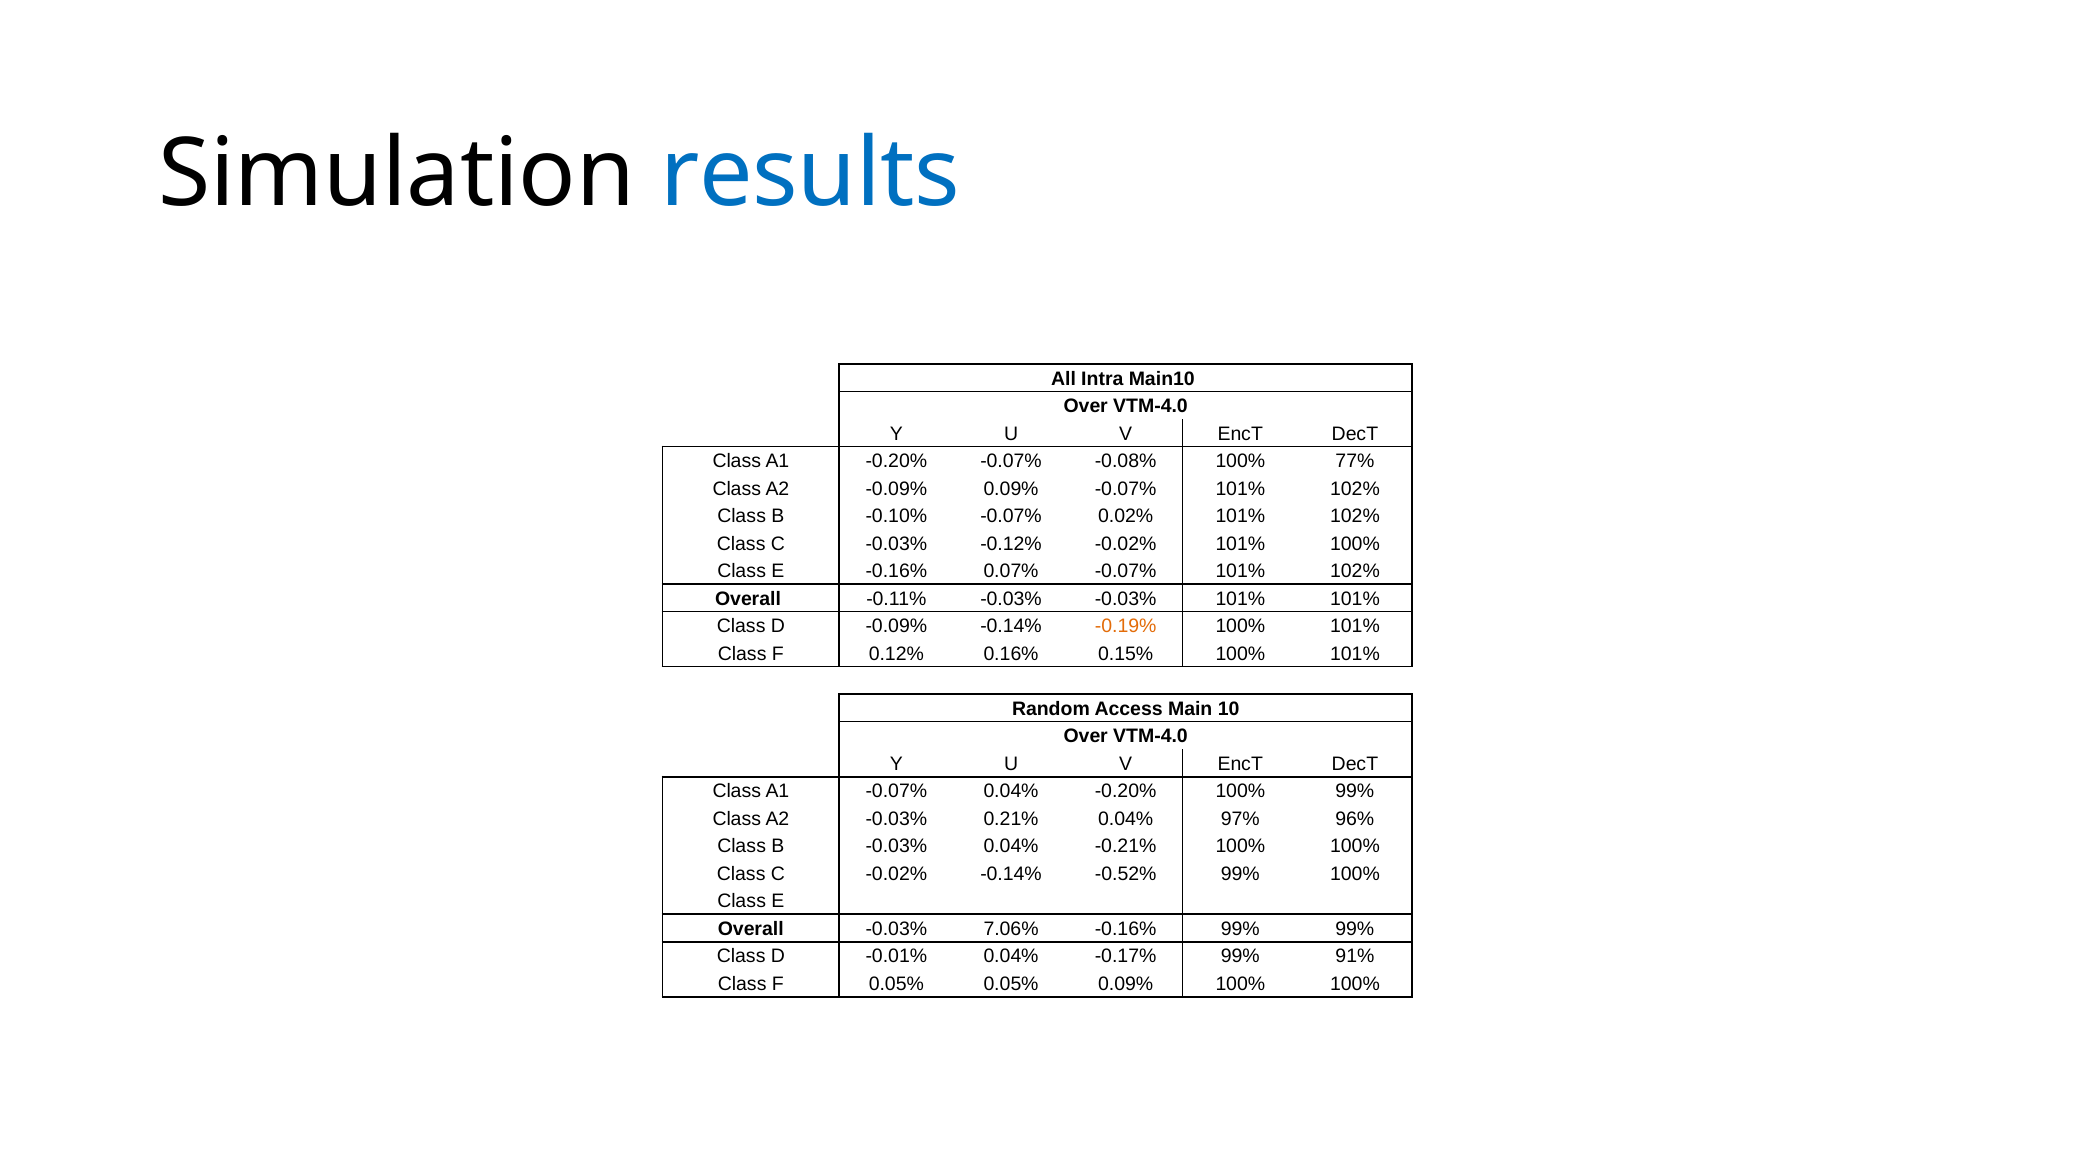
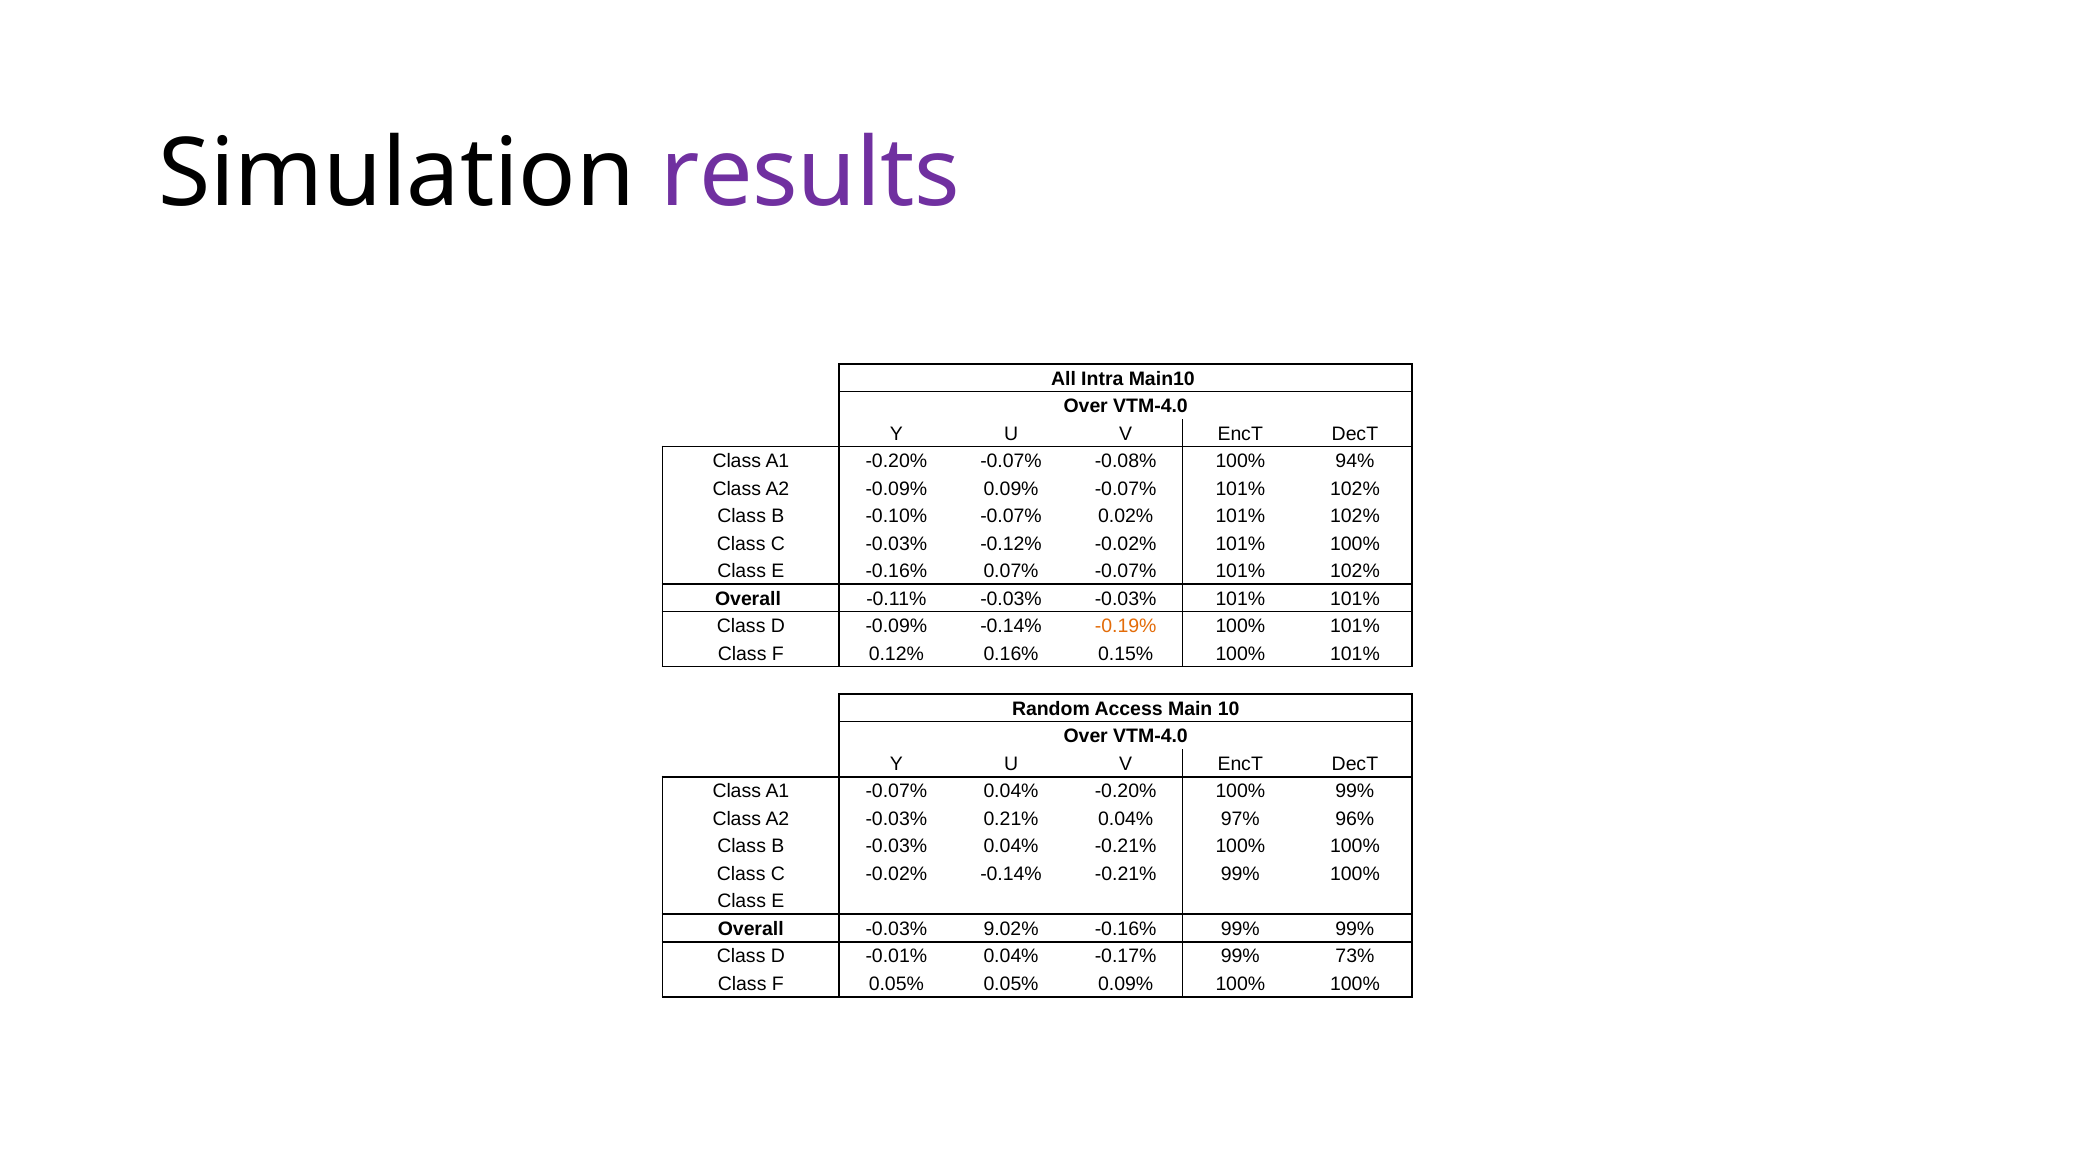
results colour: blue -> purple
77%: 77% -> 94%
-0.14% -0.52%: -0.52% -> -0.21%
7.06%: 7.06% -> 9.02%
91%: 91% -> 73%
